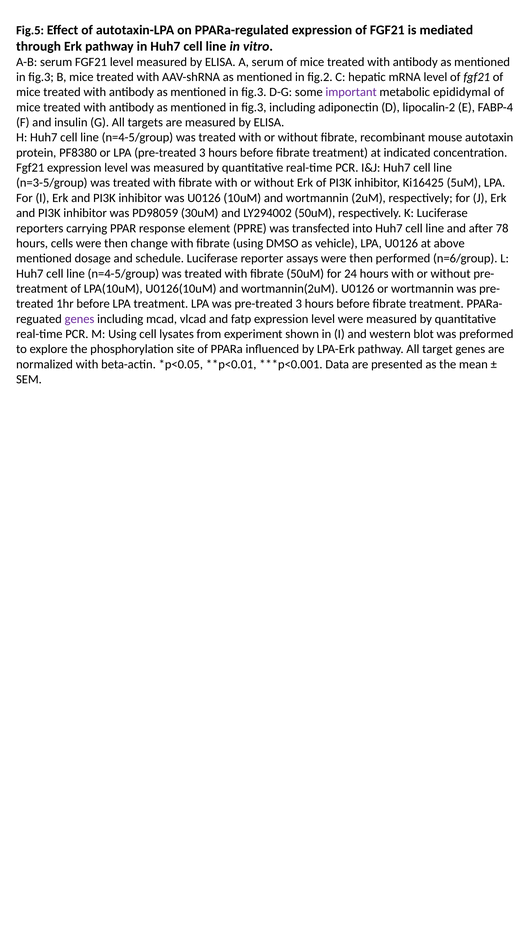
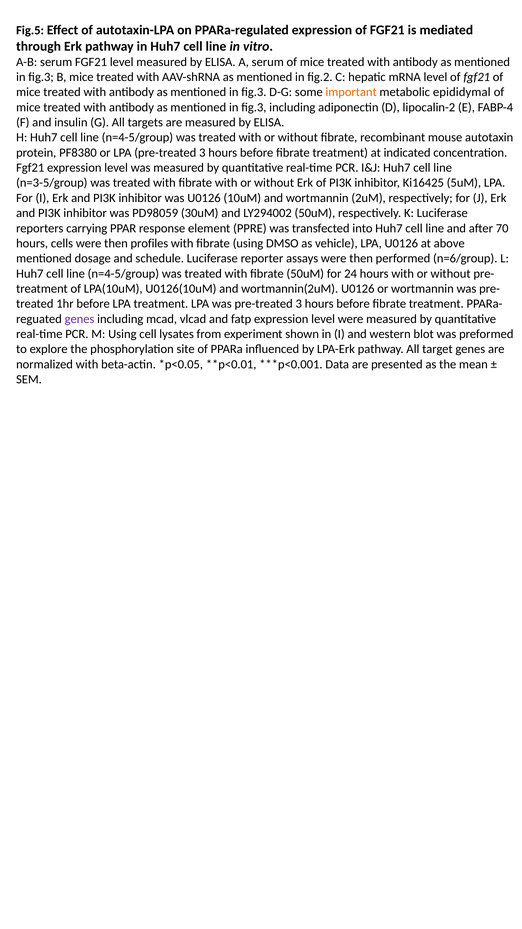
important colour: purple -> orange
78: 78 -> 70
change: change -> profiles
